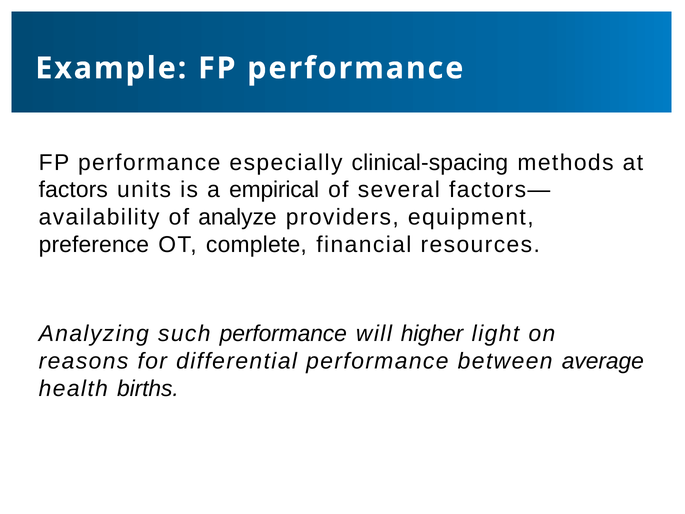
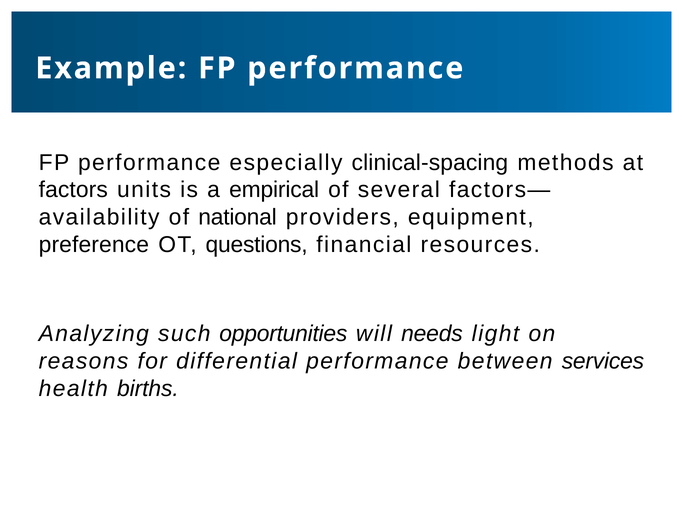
analyze: analyze -> national
complete: complete -> questions
such performance: performance -> opportunities
higher: higher -> needs
average: average -> services
